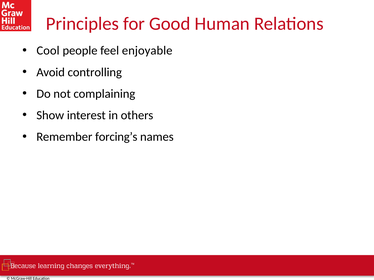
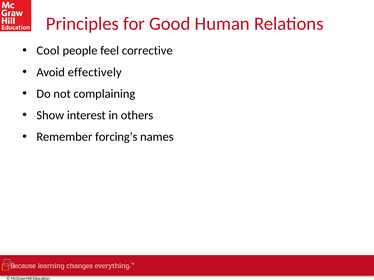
enjoyable: enjoyable -> corrective
controlling: controlling -> effectively
